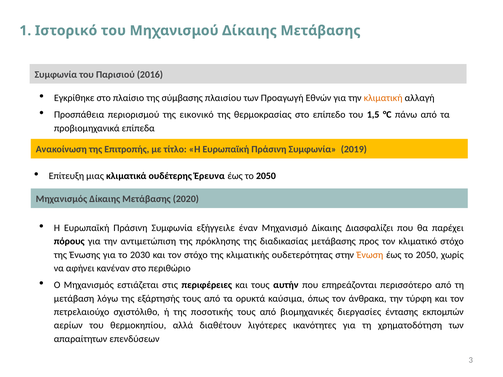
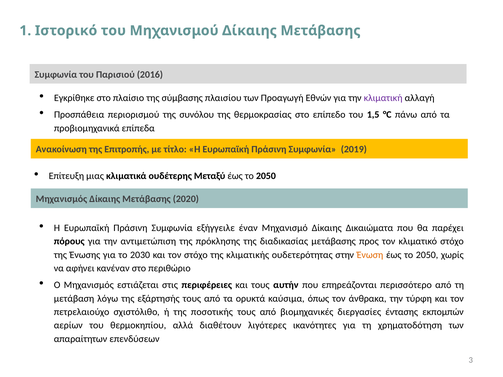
κλιματική colour: orange -> purple
εικονικό: εικονικό -> συνόλου
Έρευνα: Έρευνα -> Μεταξύ
Διασφαλίζει: Διασφαλίζει -> Δικαιώματα
